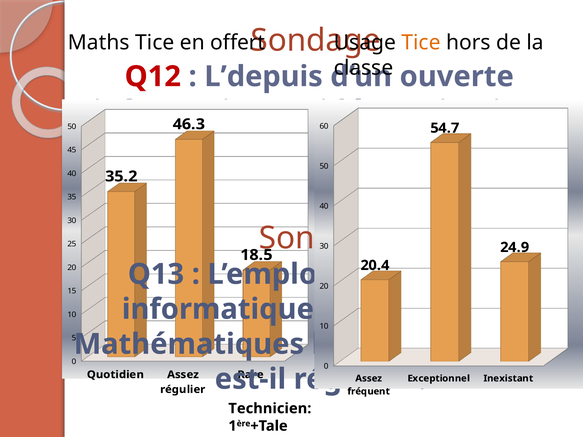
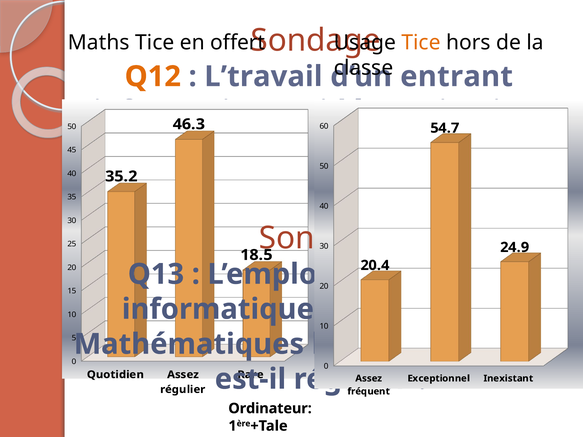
Q12 colour: red -> orange
L’depuis: L’depuis -> L’travail
ouverte: ouverte -> entrant
Technicien: Technicien -> Ordinateur
